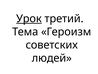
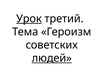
людей underline: none -> present
